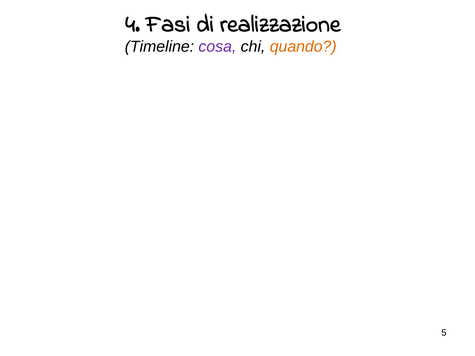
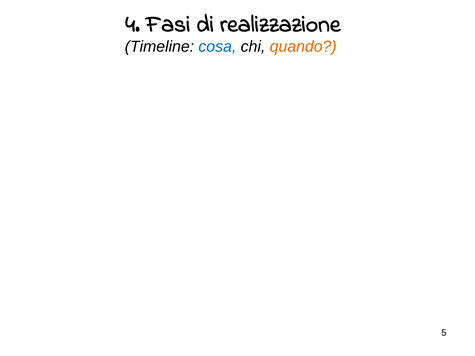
cosa colour: purple -> blue
